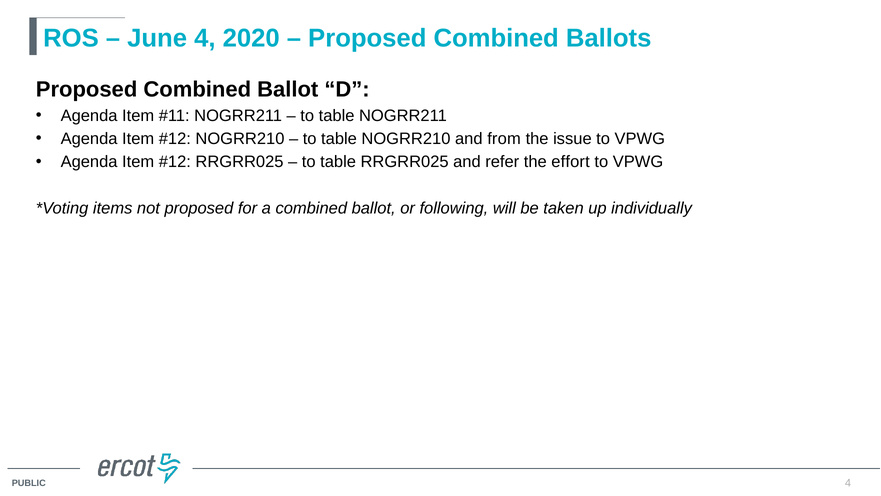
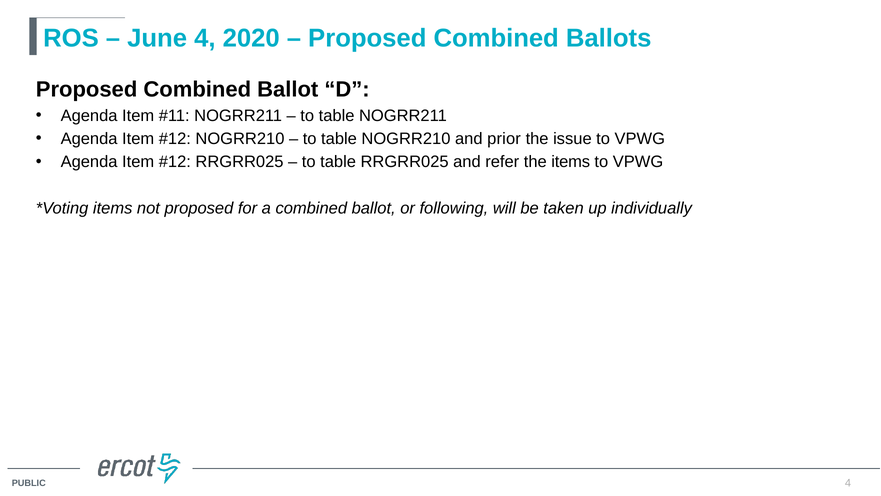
from: from -> prior
the effort: effort -> items
